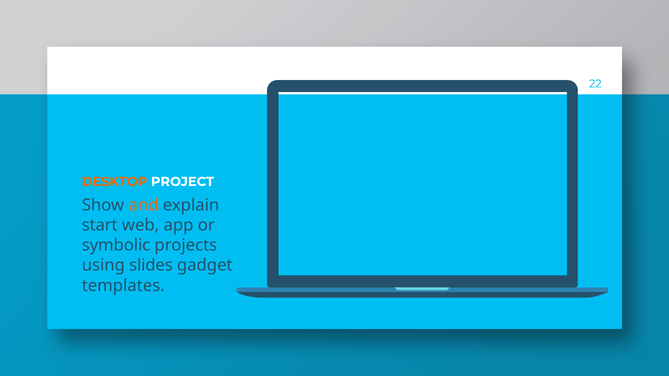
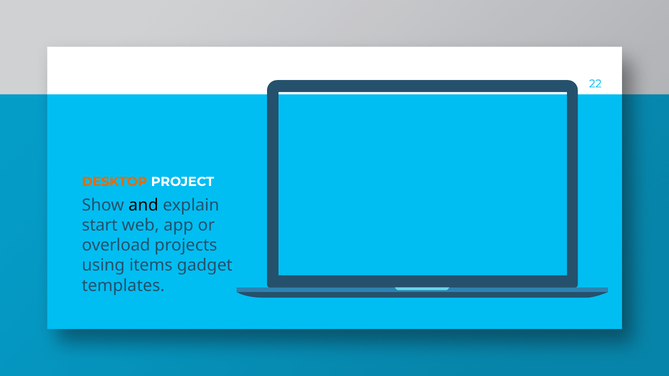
and colour: orange -> black
symbolic: symbolic -> overload
slides: slides -> items
